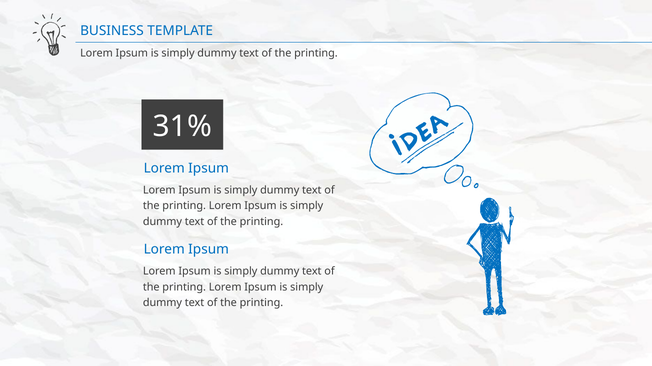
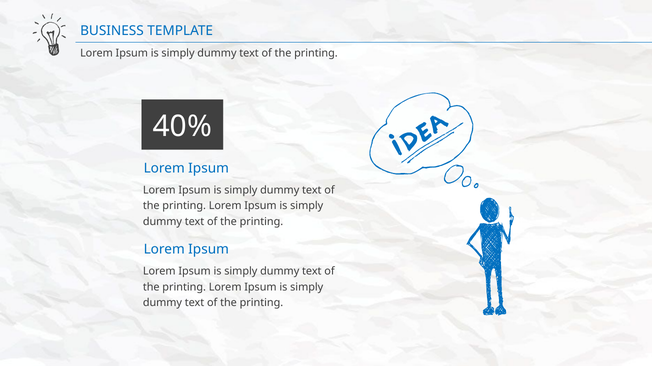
31%: 31% -> 40%
